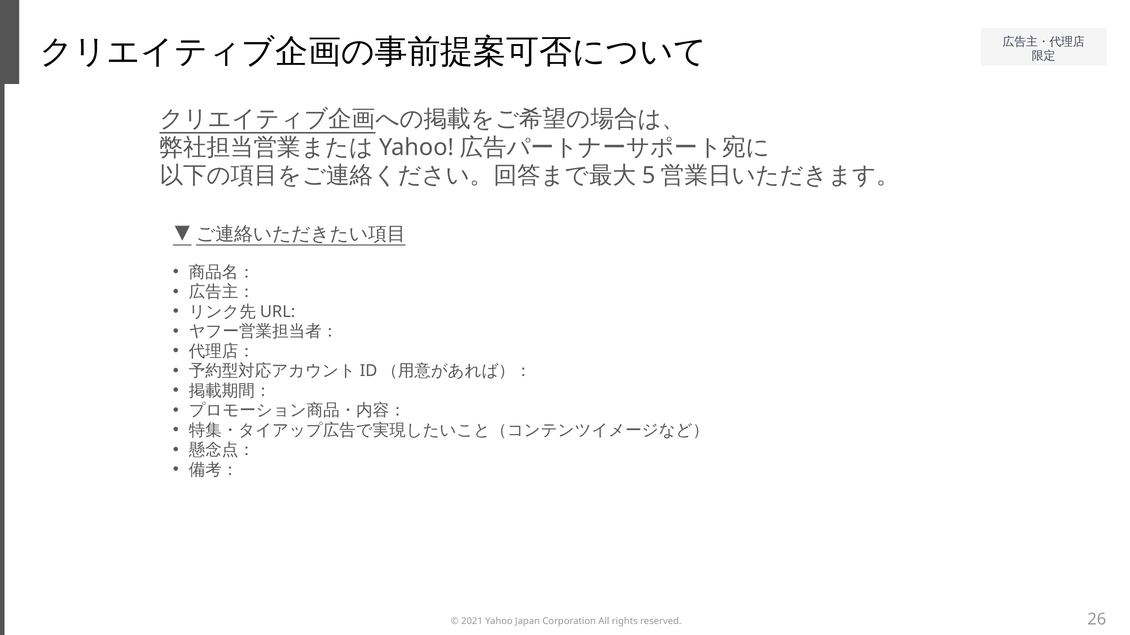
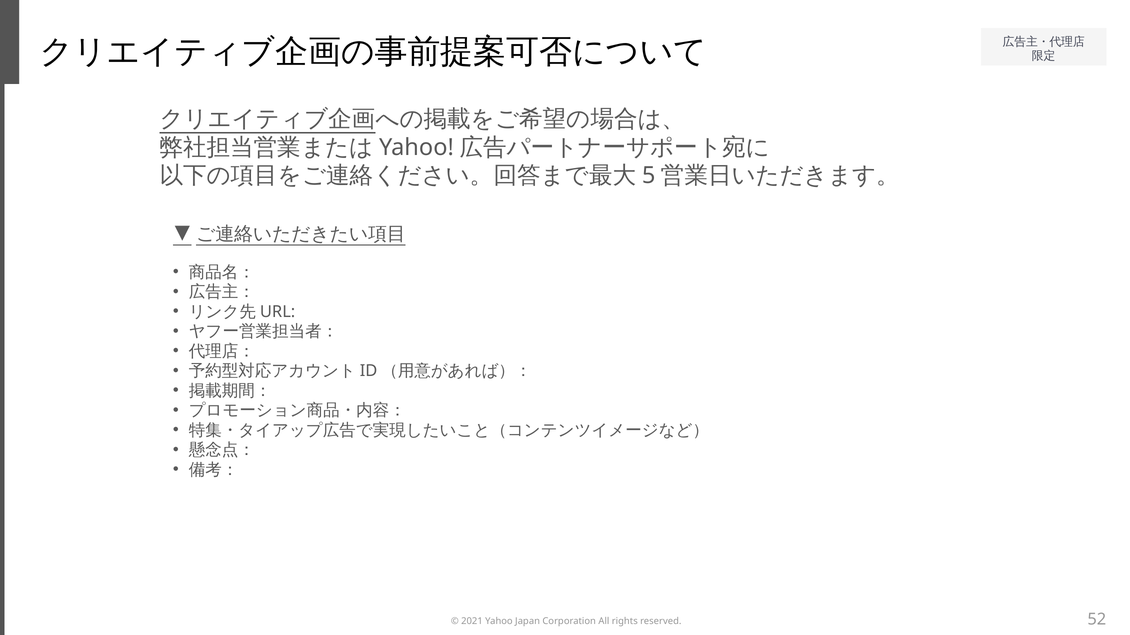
26: 26 -> 52
